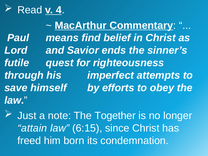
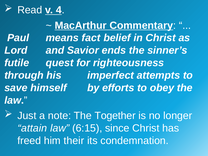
find: find -> fact
born: born -> their
